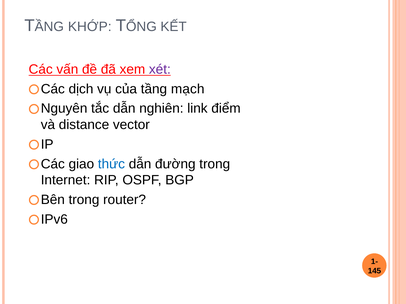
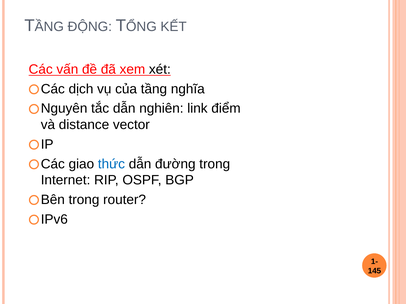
KHỚP: KHỚP -> ĐỘNG
xét colour: purple -> black
mạch: mạch -> nghĩa
